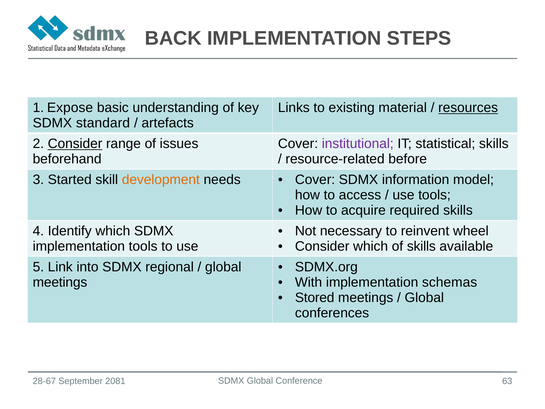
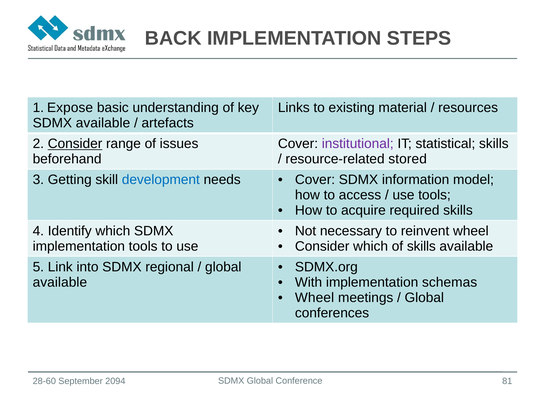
resources underline: present -> none
SDMX standard: standard -> available
before: before -> stored
Started: Started -> Getting
development colour: orange -> blue
meetings at (60, 282): meetings -> available
Stored at (315, 297): Stored -> Wheel
28-67: 28-67 -> 28-60
2081: 2081 -> 2094
63: 63 -> 81
